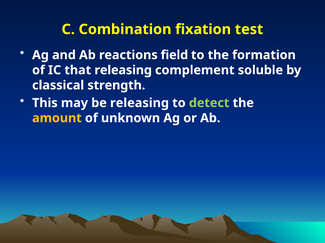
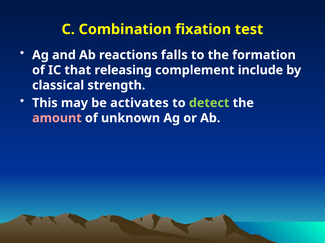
field: field -> falls
soluble: soluble -> include
be releasing: releasing -> activates
amount colour: yellow -> pink
